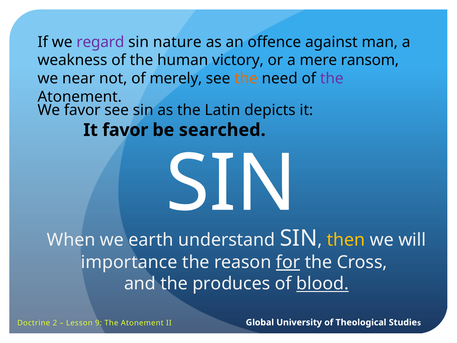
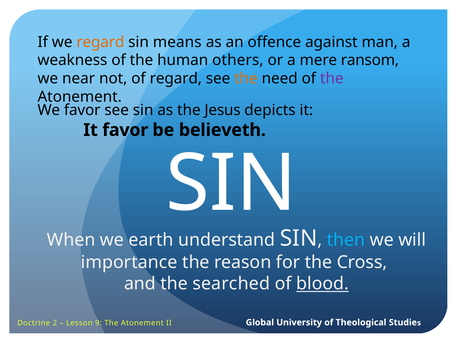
regard at (100, 42) colour: purple -> orange
nature: nature -> means
victory: victory -> others
of merely: merely -> regard
Latin: Latin -> Jesus
searched: searched -> believeth
then colour: yellow -> light blue
for underline: present -> none
produces: produces -> searched
